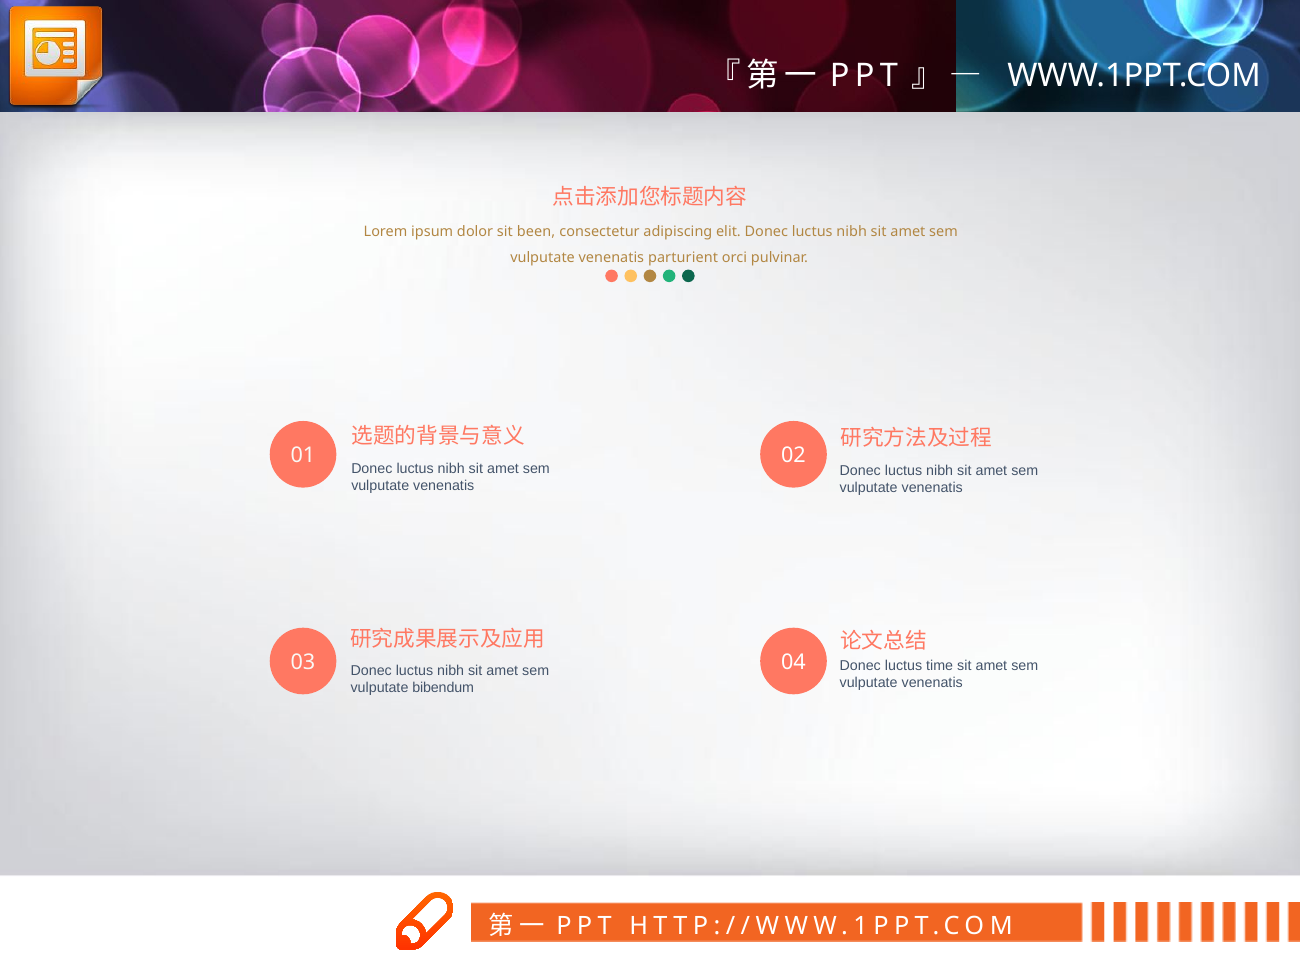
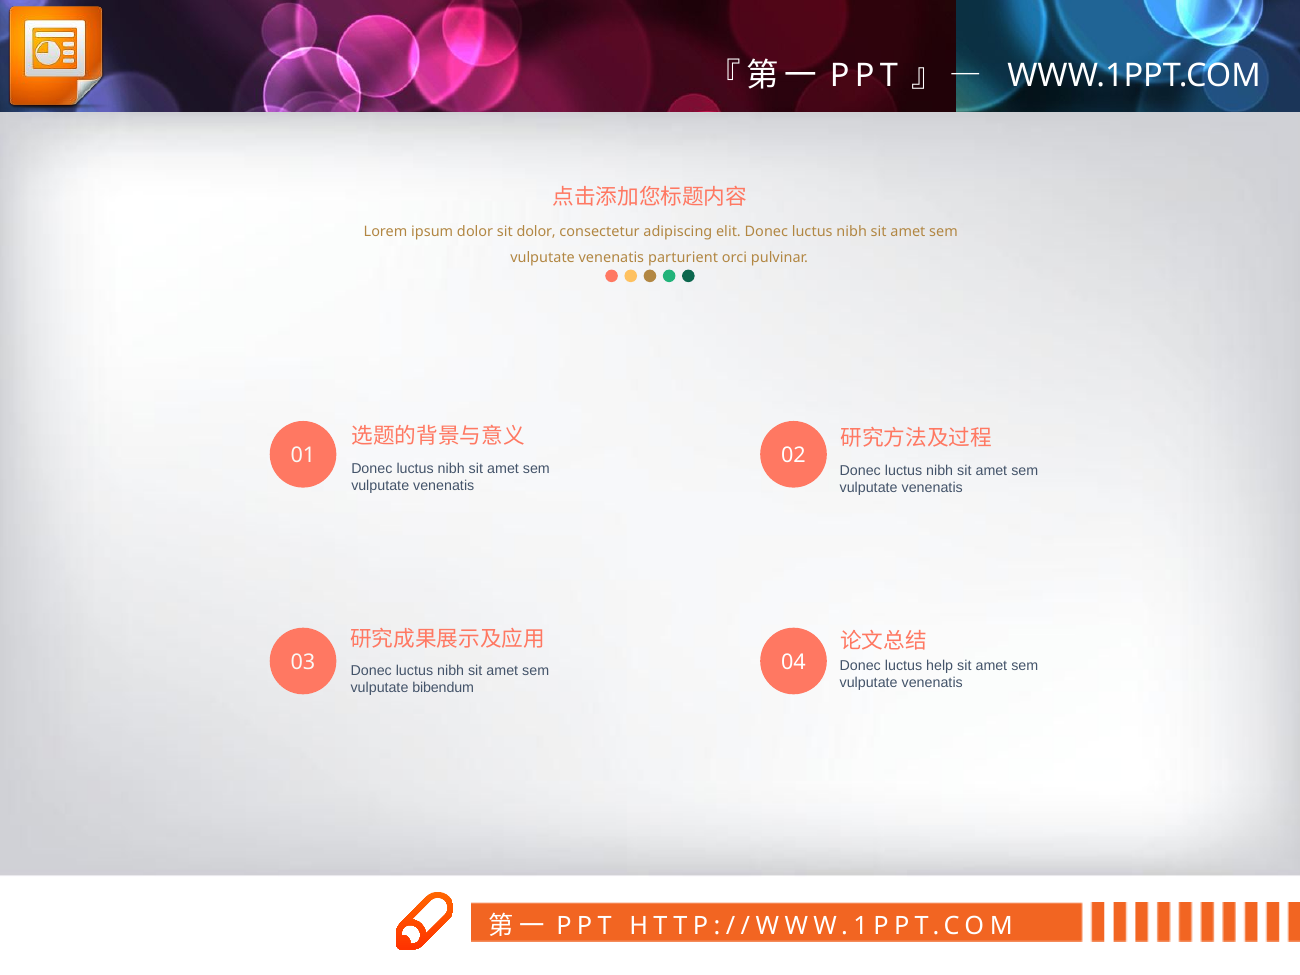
sit been: been -> dolor
time: time -> help
